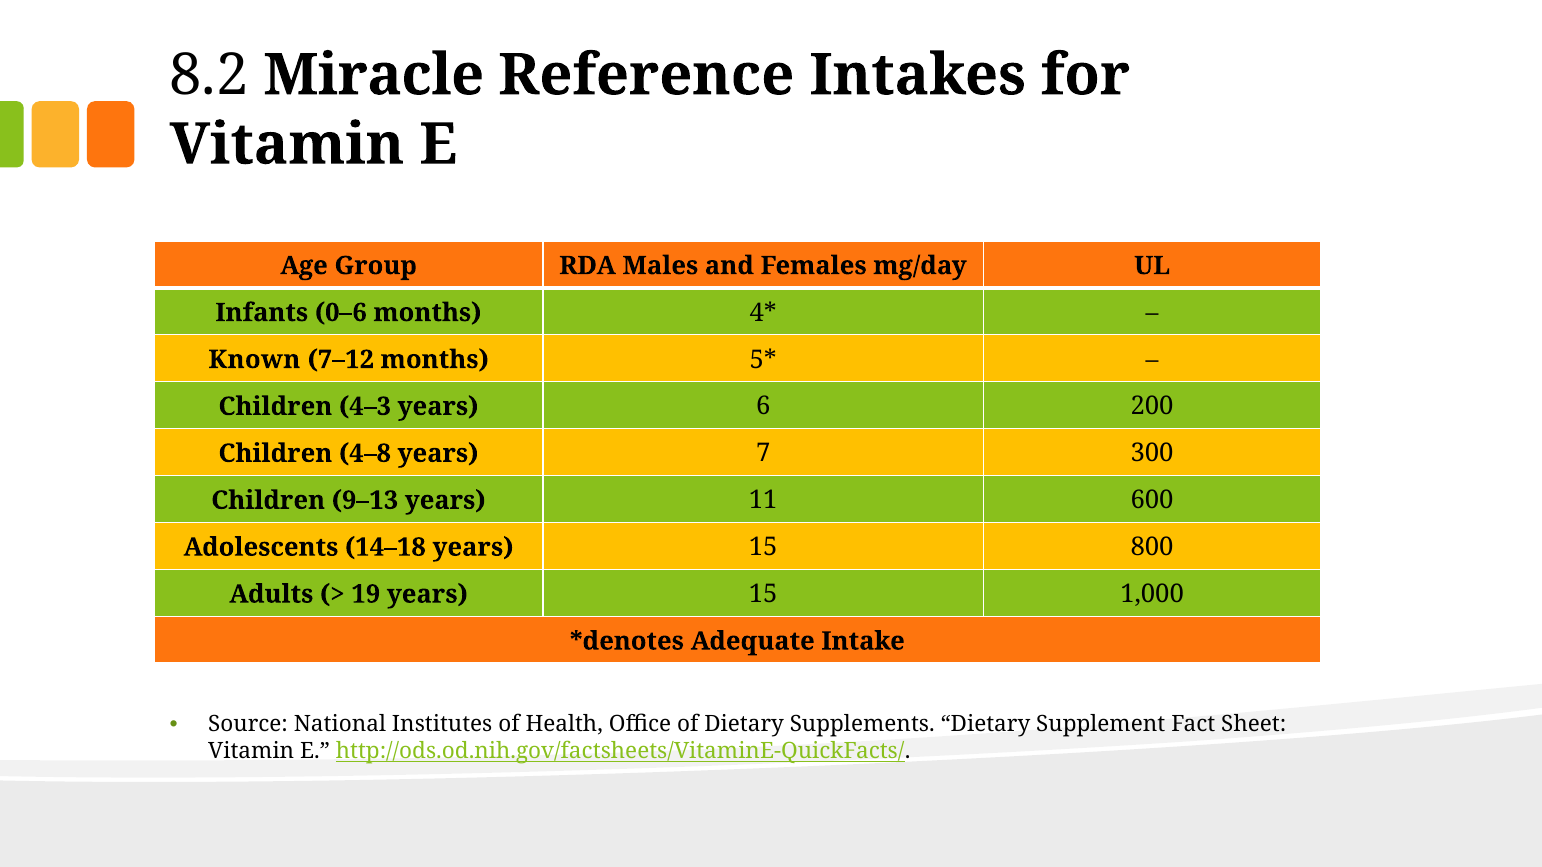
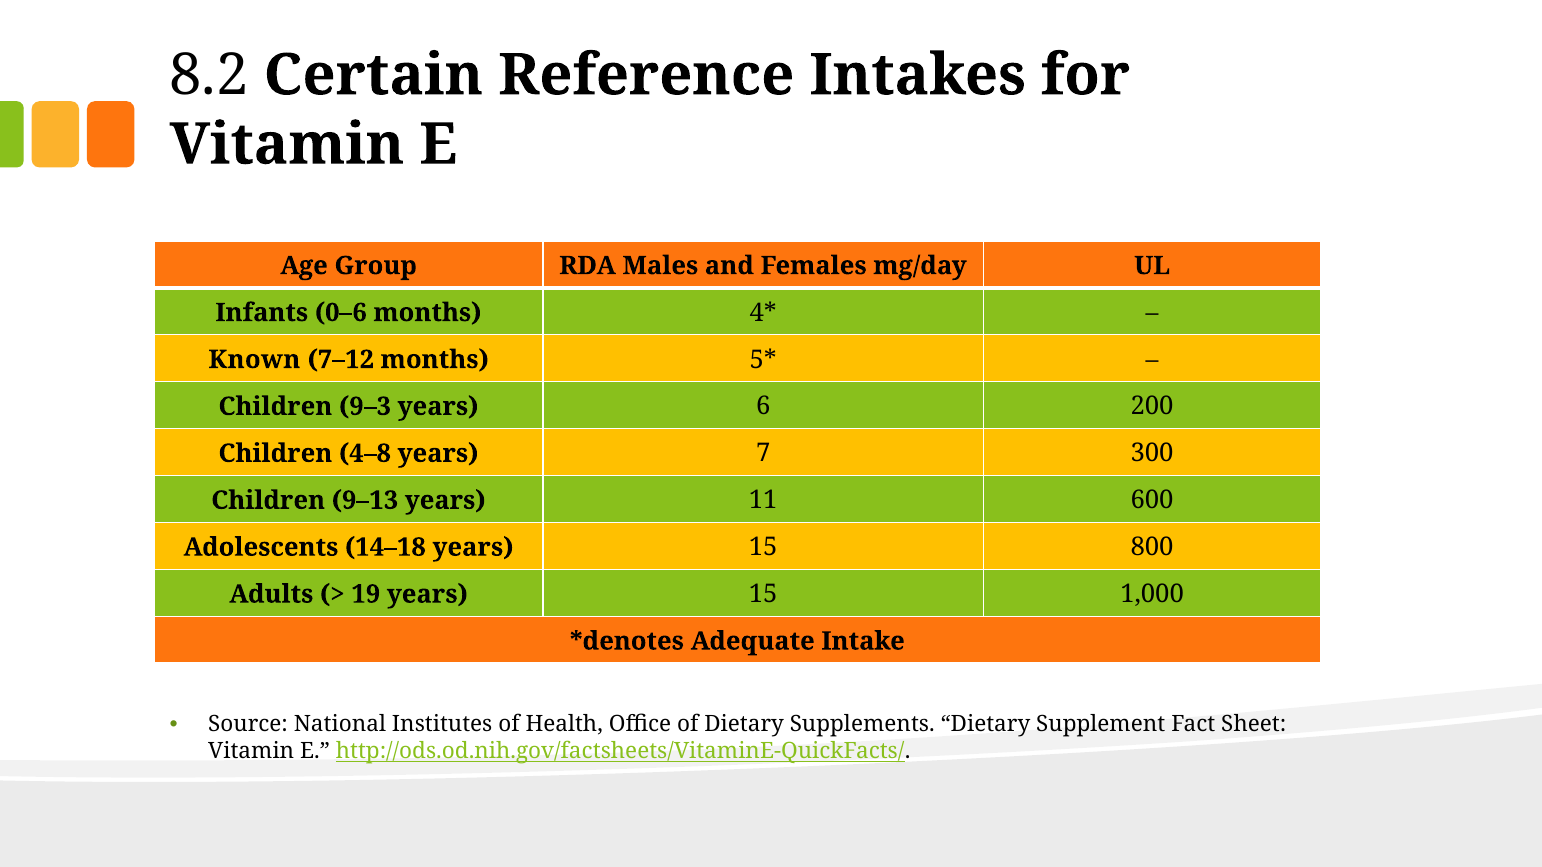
Miracle: Miracle -> Certain
4–3: 4–3 -> 9–3
